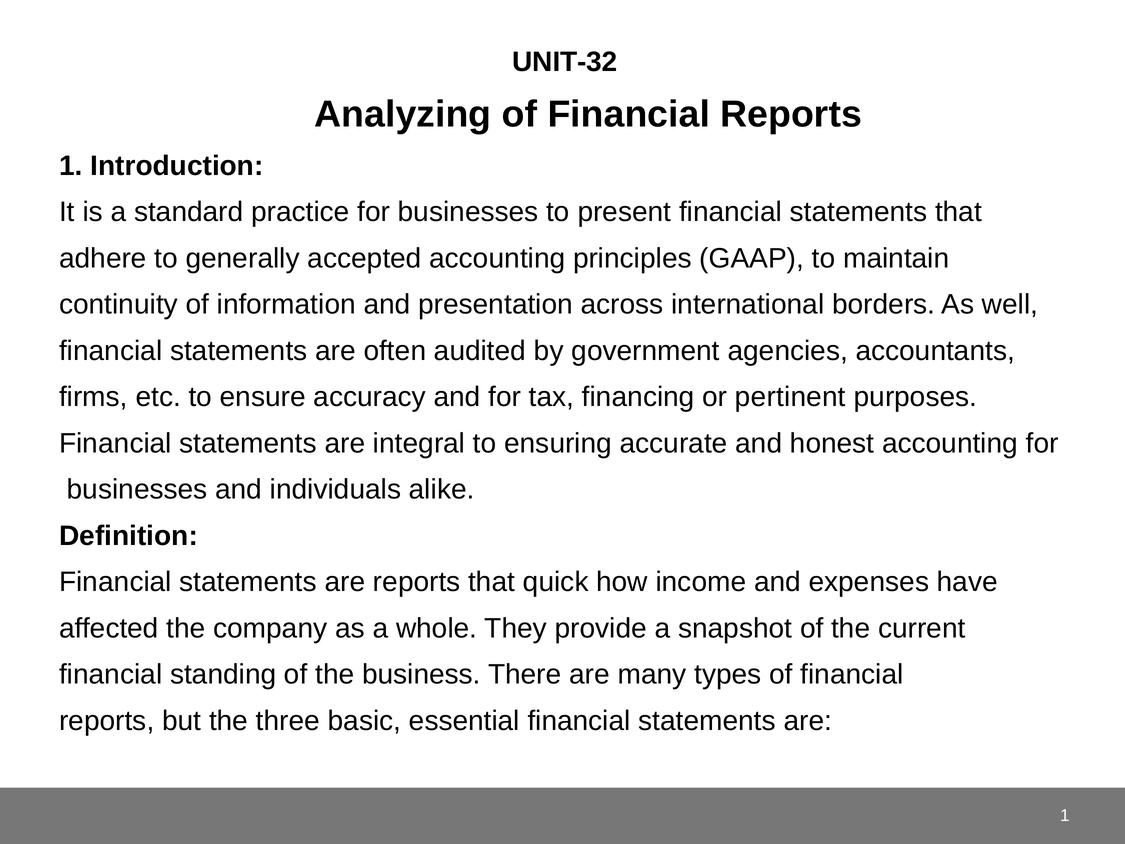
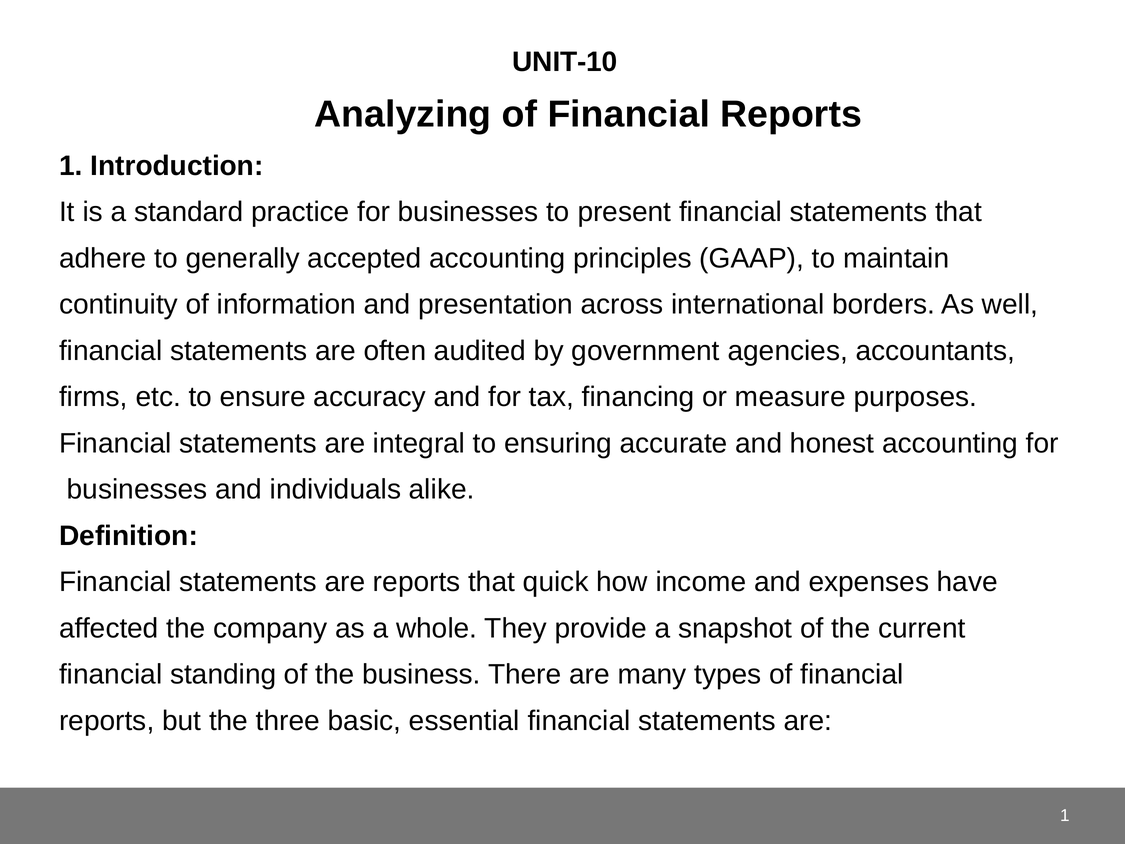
UNIT-32: UNIT-32 -> UNIT-10
pertinent: pertinent -> measure
